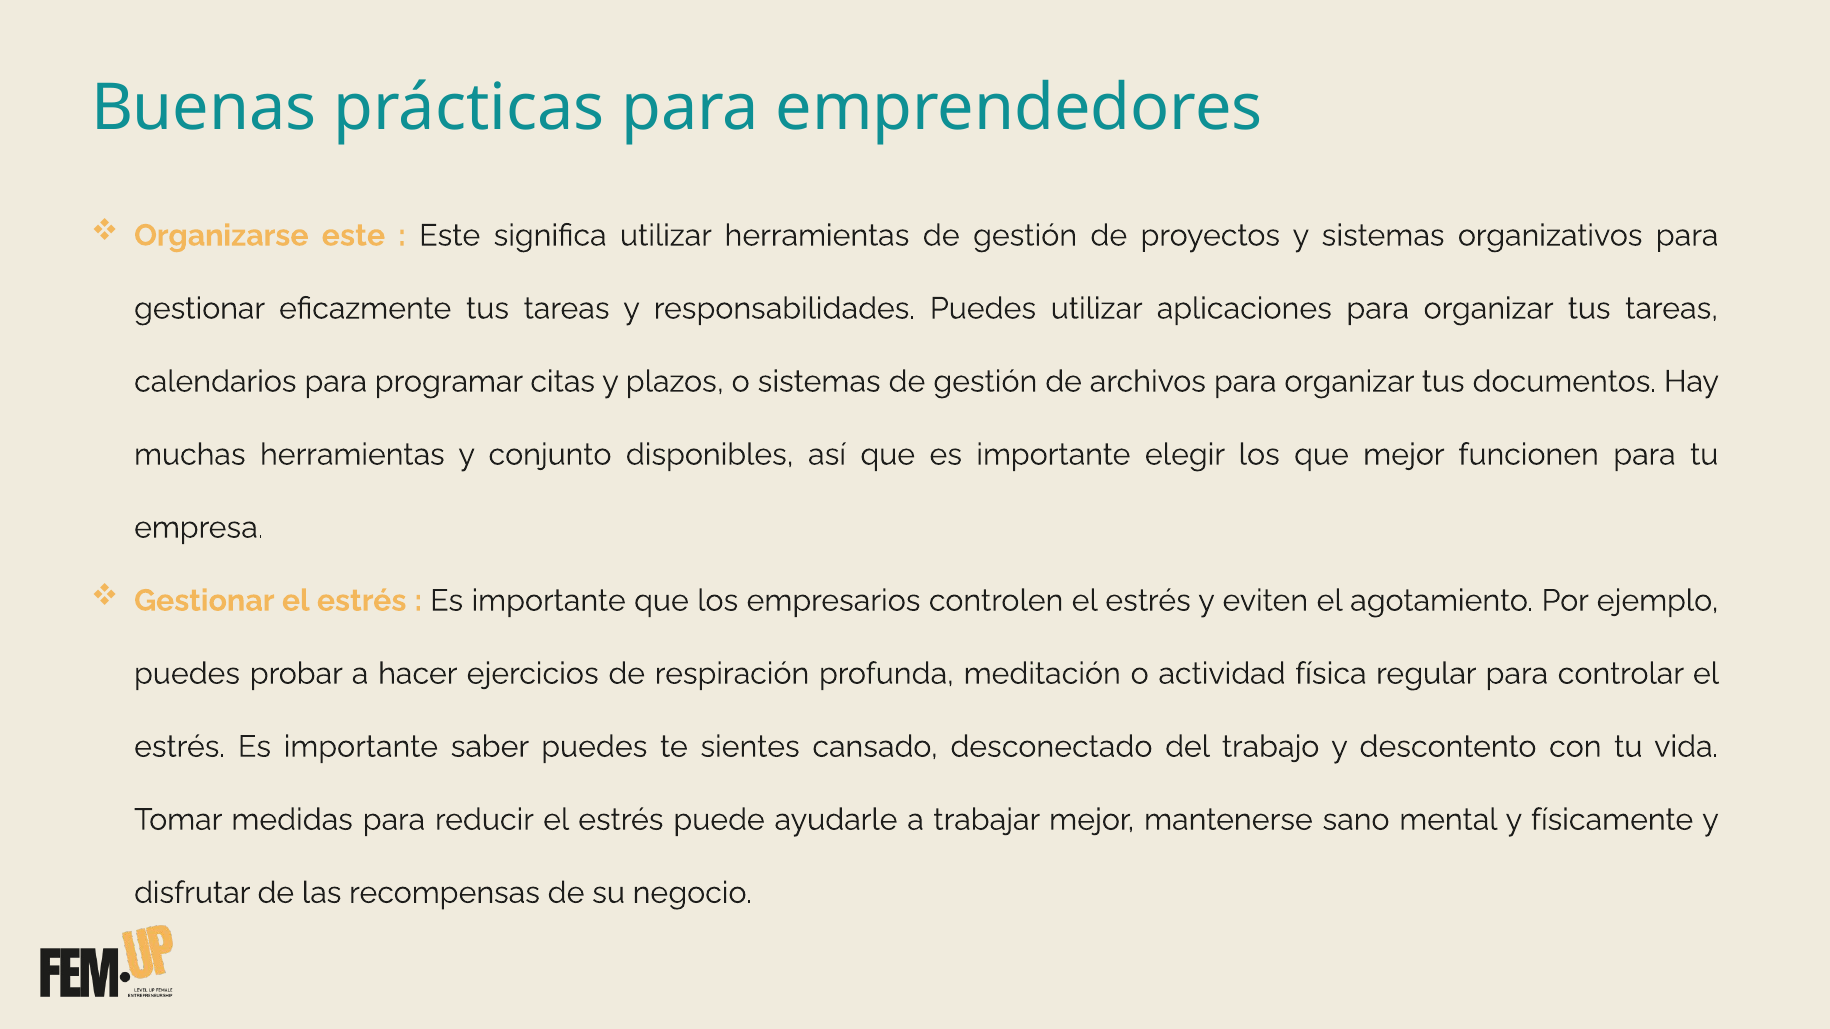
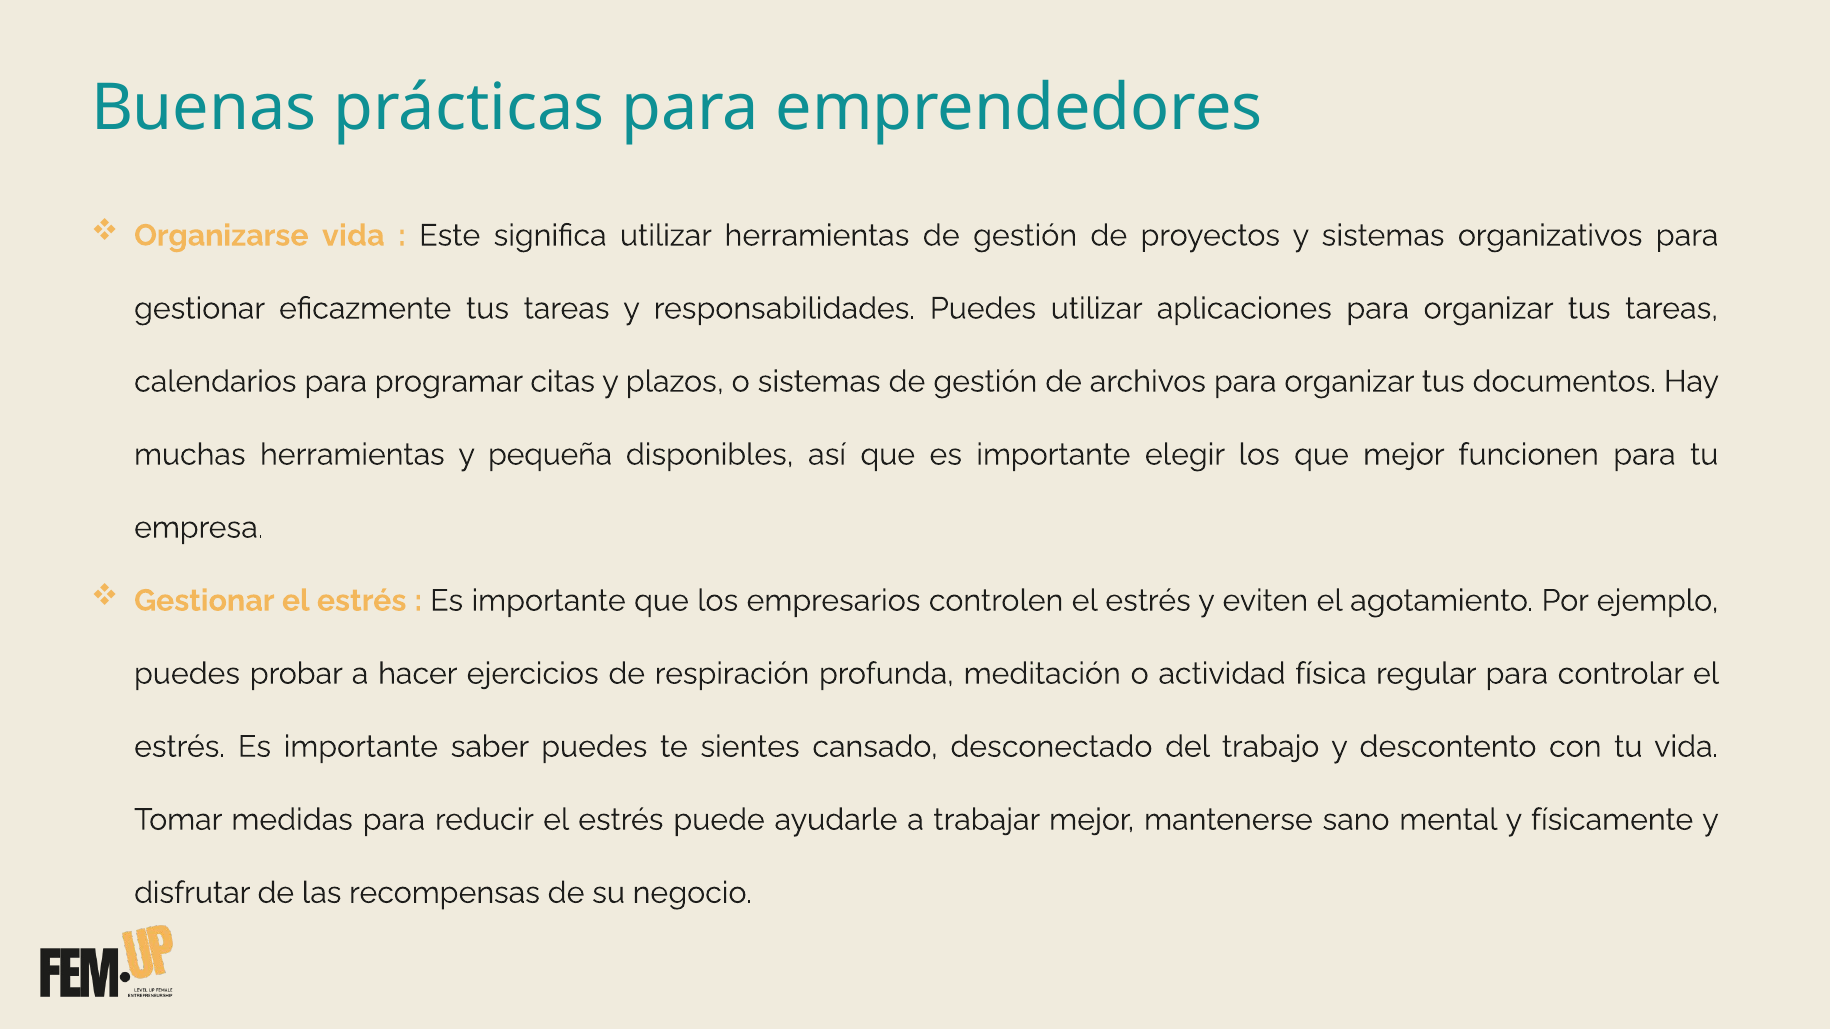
Organizarse este: este -> vida
conjunto: conjunto -> pequeña
